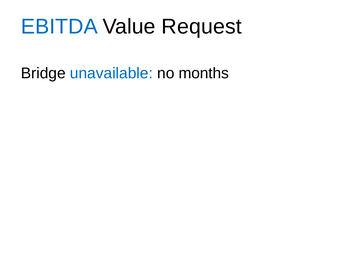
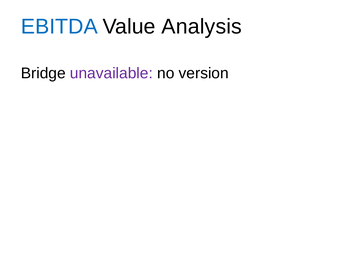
Request: Request -> Analysis
unavailable colour: blue -> purple
months: months -> version
